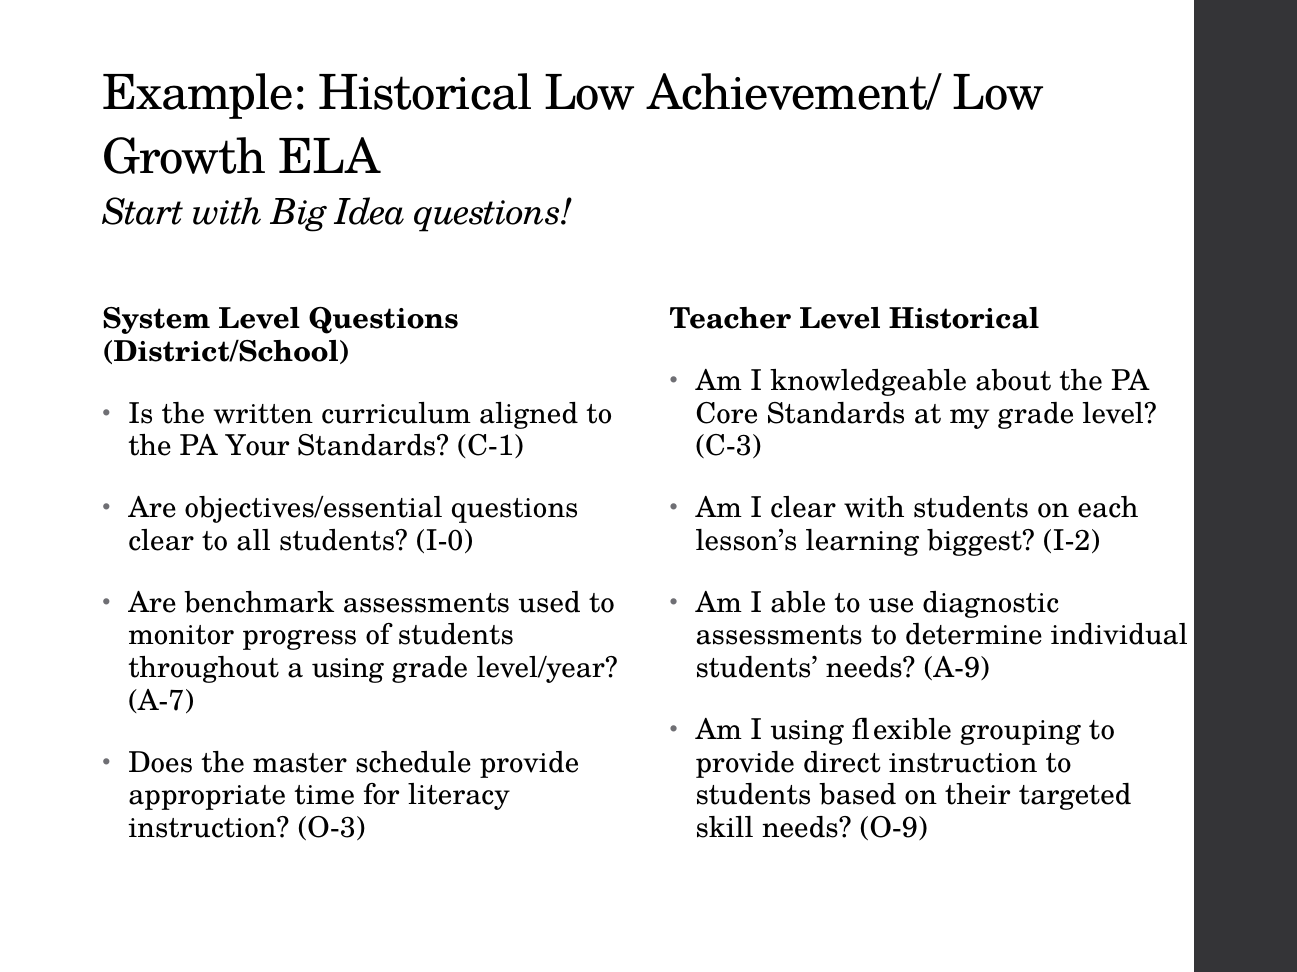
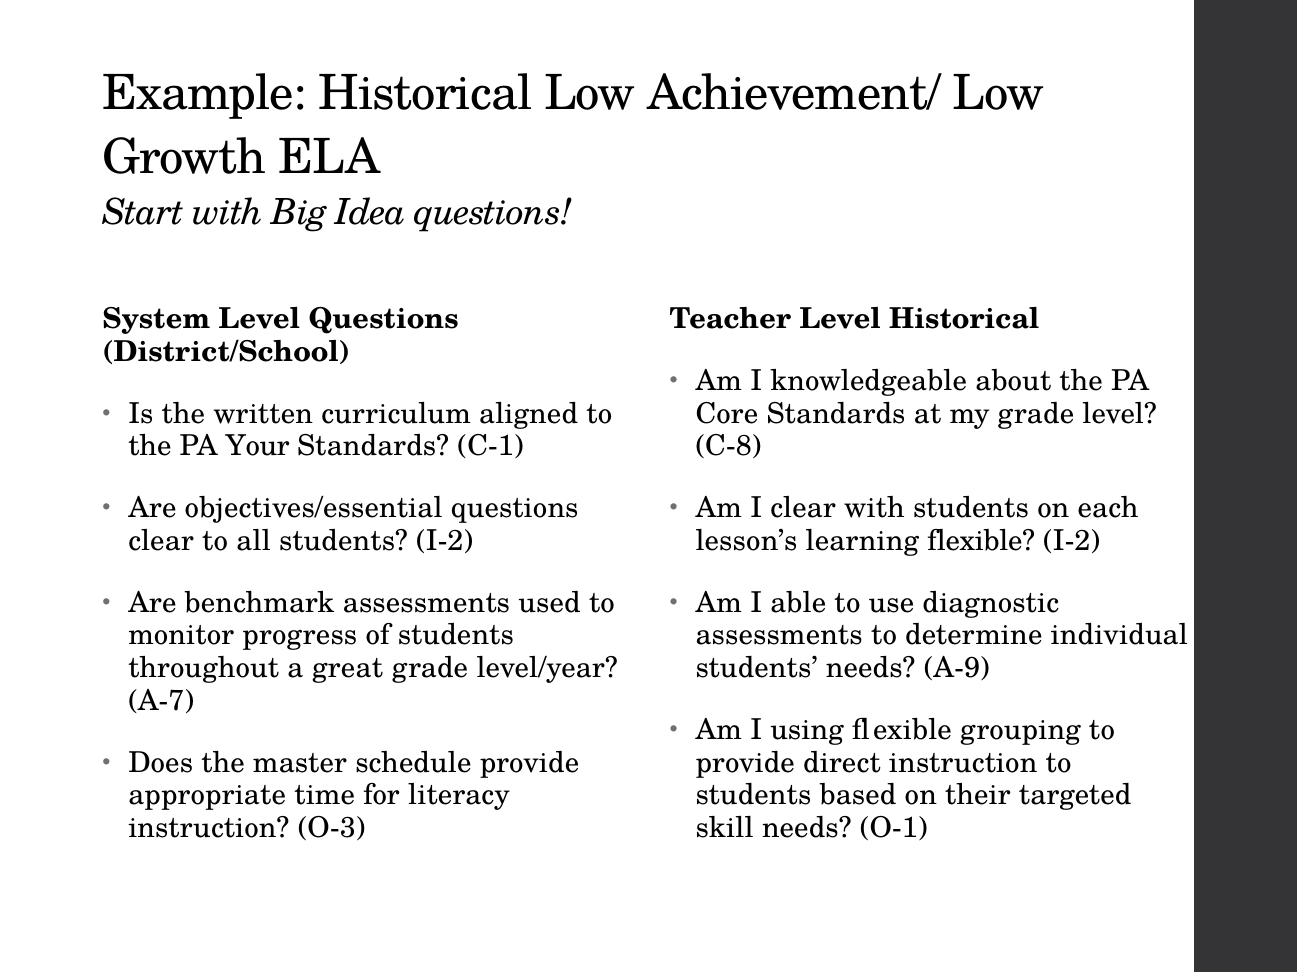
C-3: C-3 -> C-8
students I-0: I-0 -> I-2
learning biggest: biggest -> flexible
a using: using -> great
O-9: O-9 -> O-1
